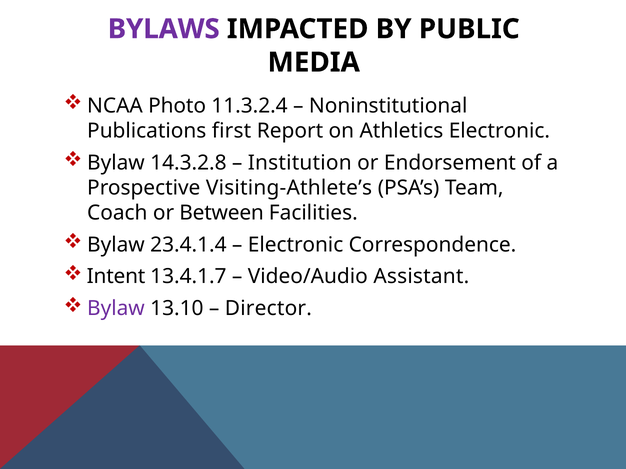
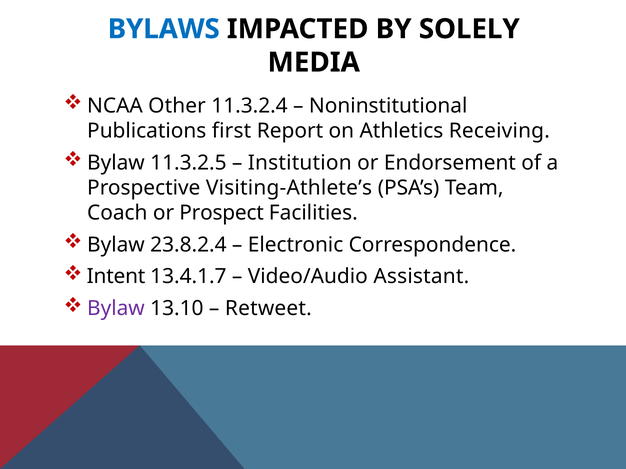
BYLAWS colour: purple -> blue
PUBLIC: PUBLIC -> SOLELY
Photo: Photo -> Other
Athletics Electronic: Electronic -> Receiving
14.3.2.8: 14.3.2.8 -> 11.3.2.5
Between: Between -> Prospect
23.4.1.4: 23.4.1.4 -> 23.8.2.4
Director: Director -> Retweet
